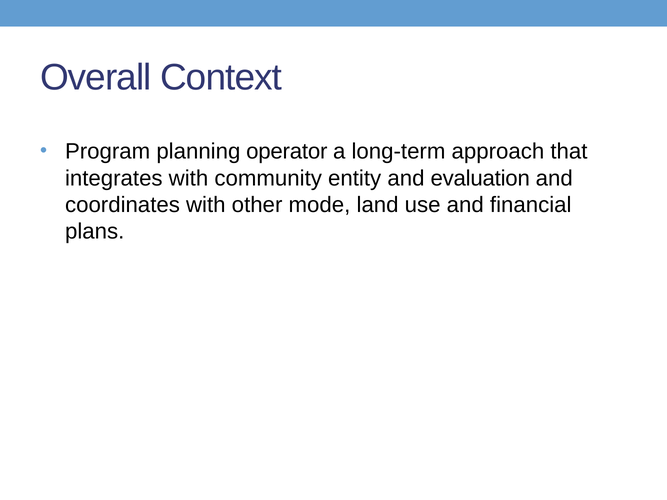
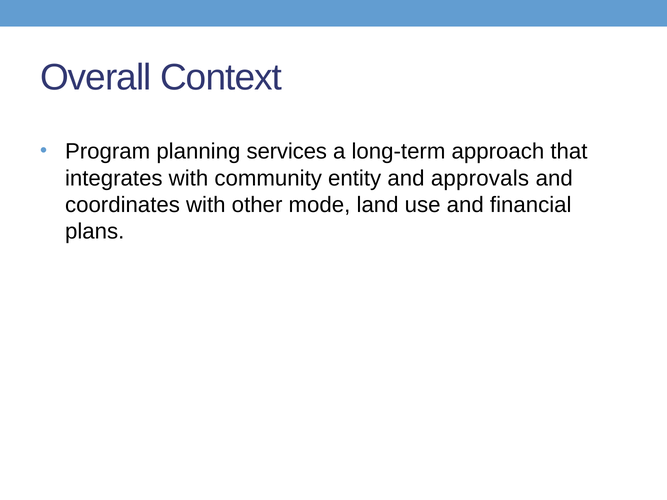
operator: operator -> services
evaluation: evaluation -> approvals
